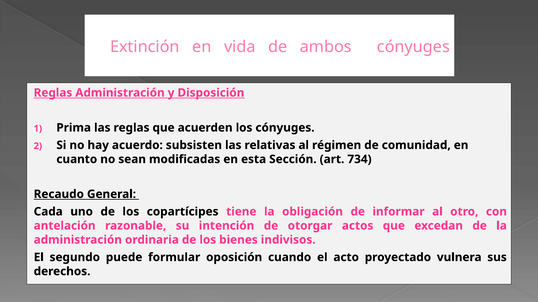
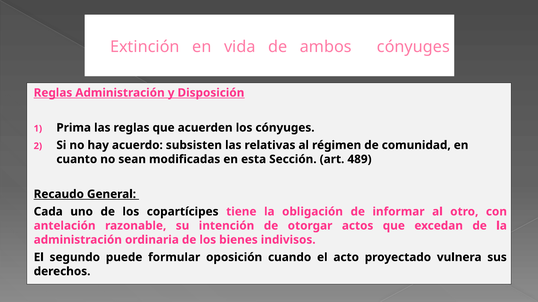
734: 734 -> 489
